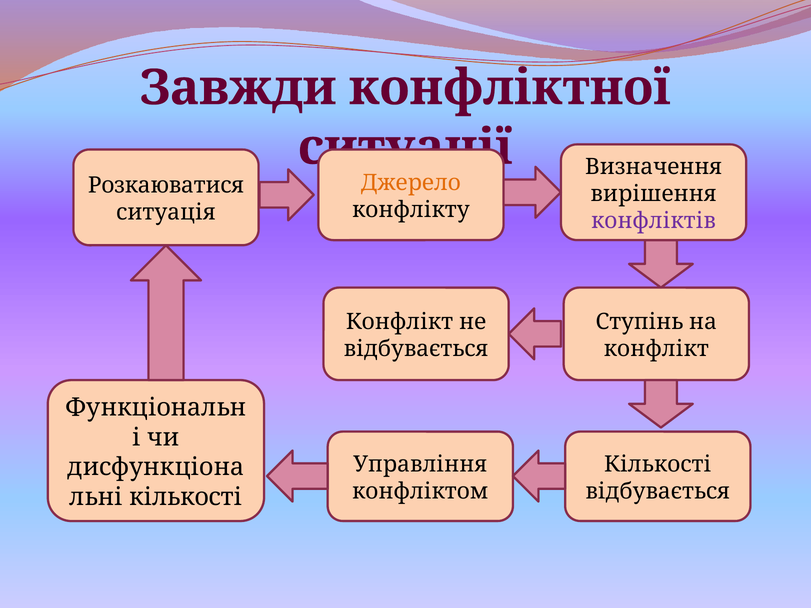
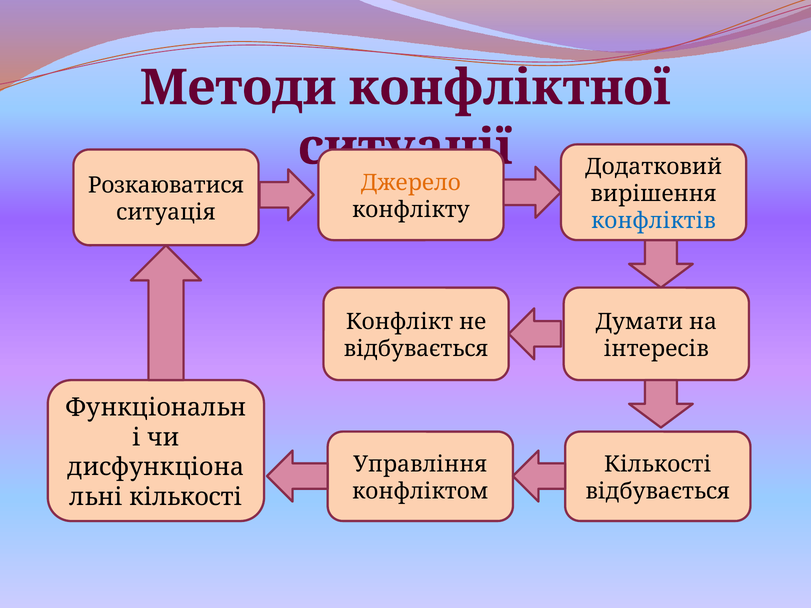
Завжди: Завжди -> Методи
Визначення: Визначення -> Додатковий
конфліктів colour: purple -> blue
Ступінь: Ступінь -> Думати
конфлікт at (656, 349): конфлікт -> інтересів
